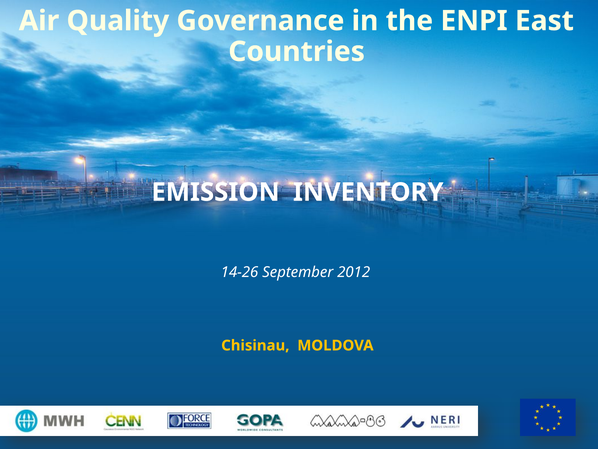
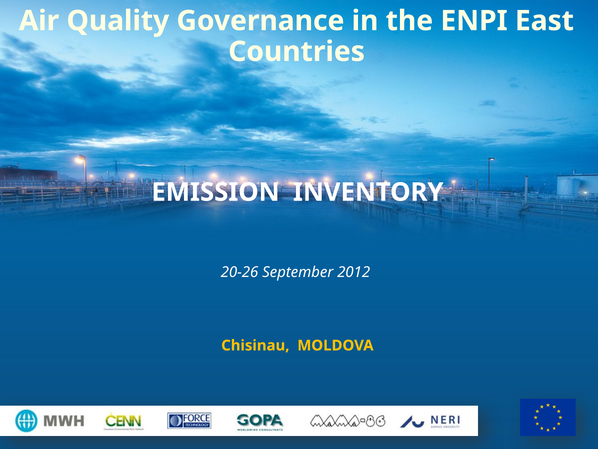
14-26: 14-26 -> 20-26
